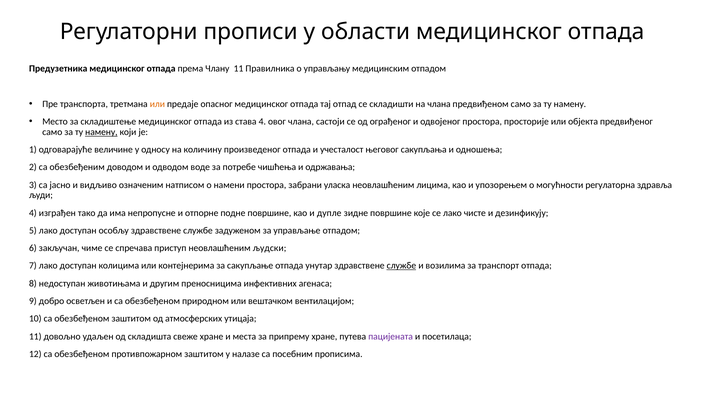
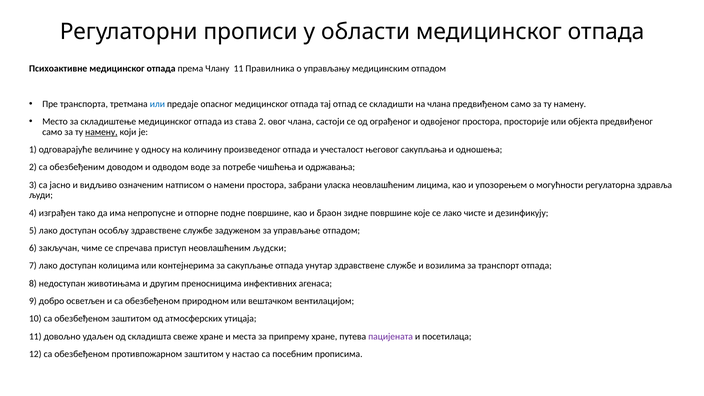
Предузетника: Предузетника -> Психоактивне
или at (157, 104) colour: orange -> blue
става 4: 4 -> 2
дупле: дупле -> браон
службе at (401, 266) underline: present -> none
налазе: налазе -> настао
